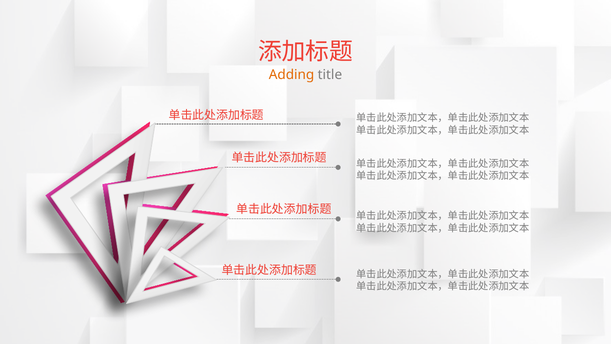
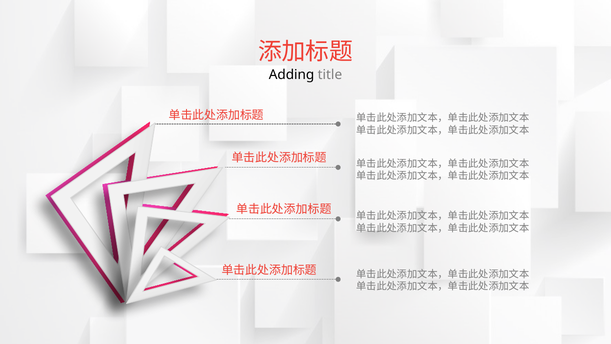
Adding colour: orange -> black
